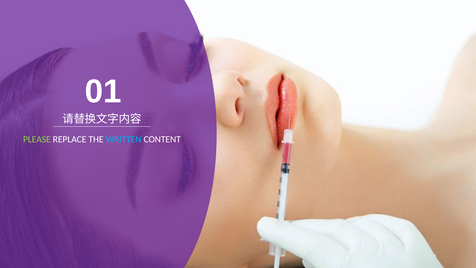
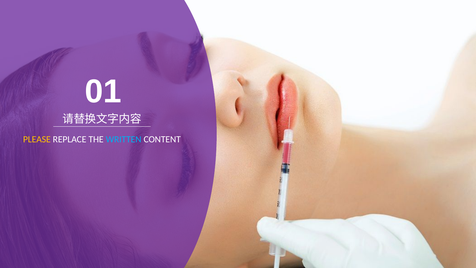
PLEASE colour: light green -> yellow
